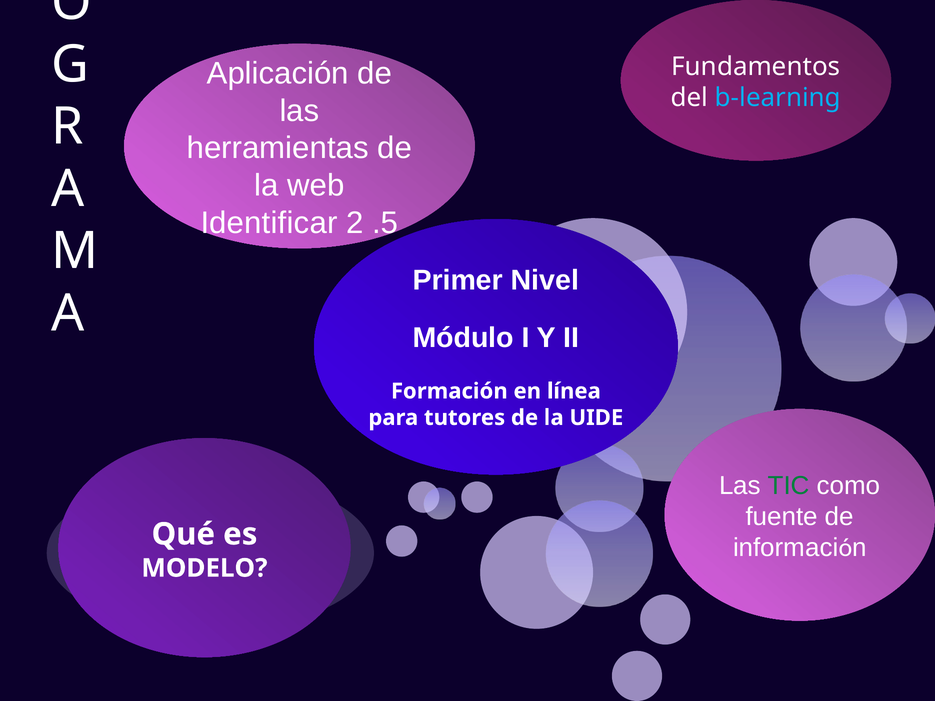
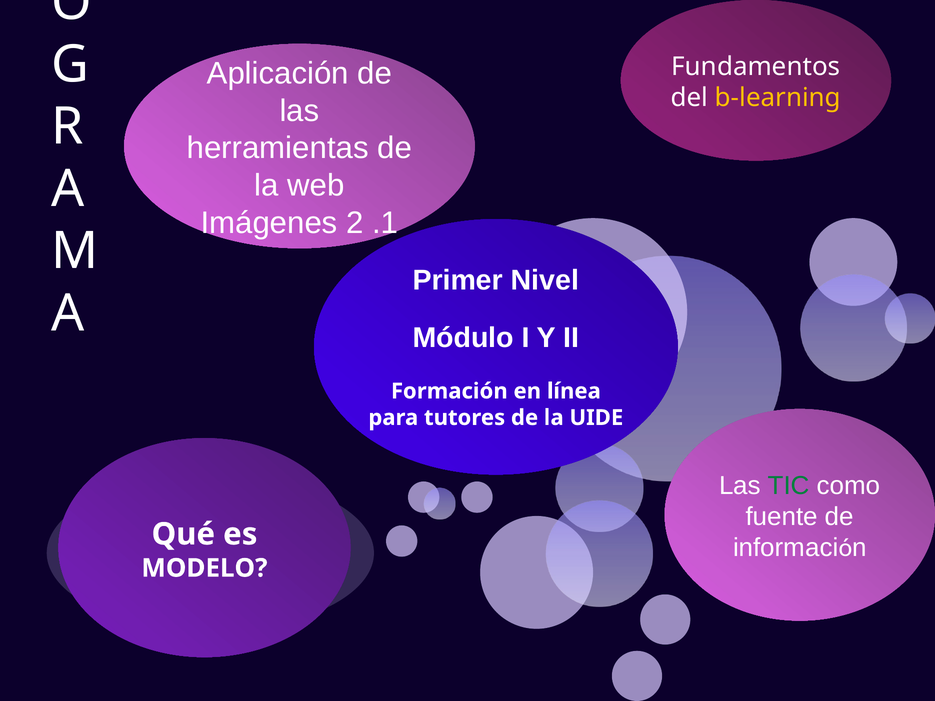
b-learning colour: light blue -> yellow
Identificar: Identificar -> Imágenes
.5: .5 -> .1
